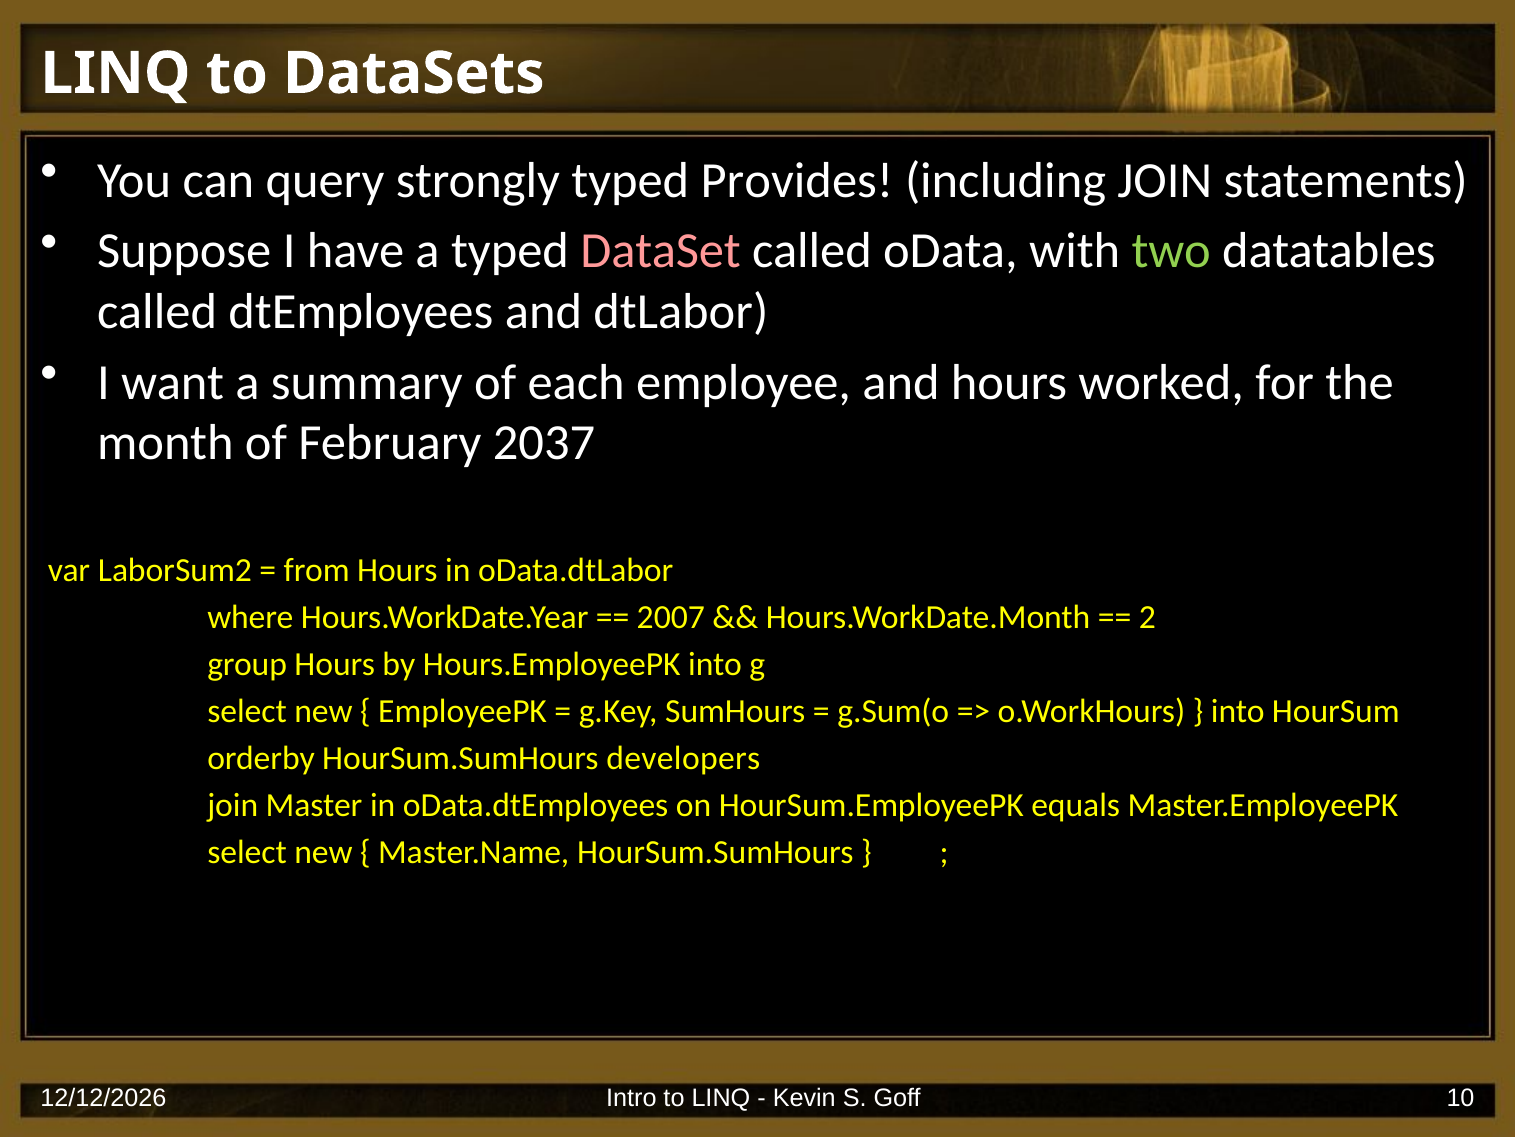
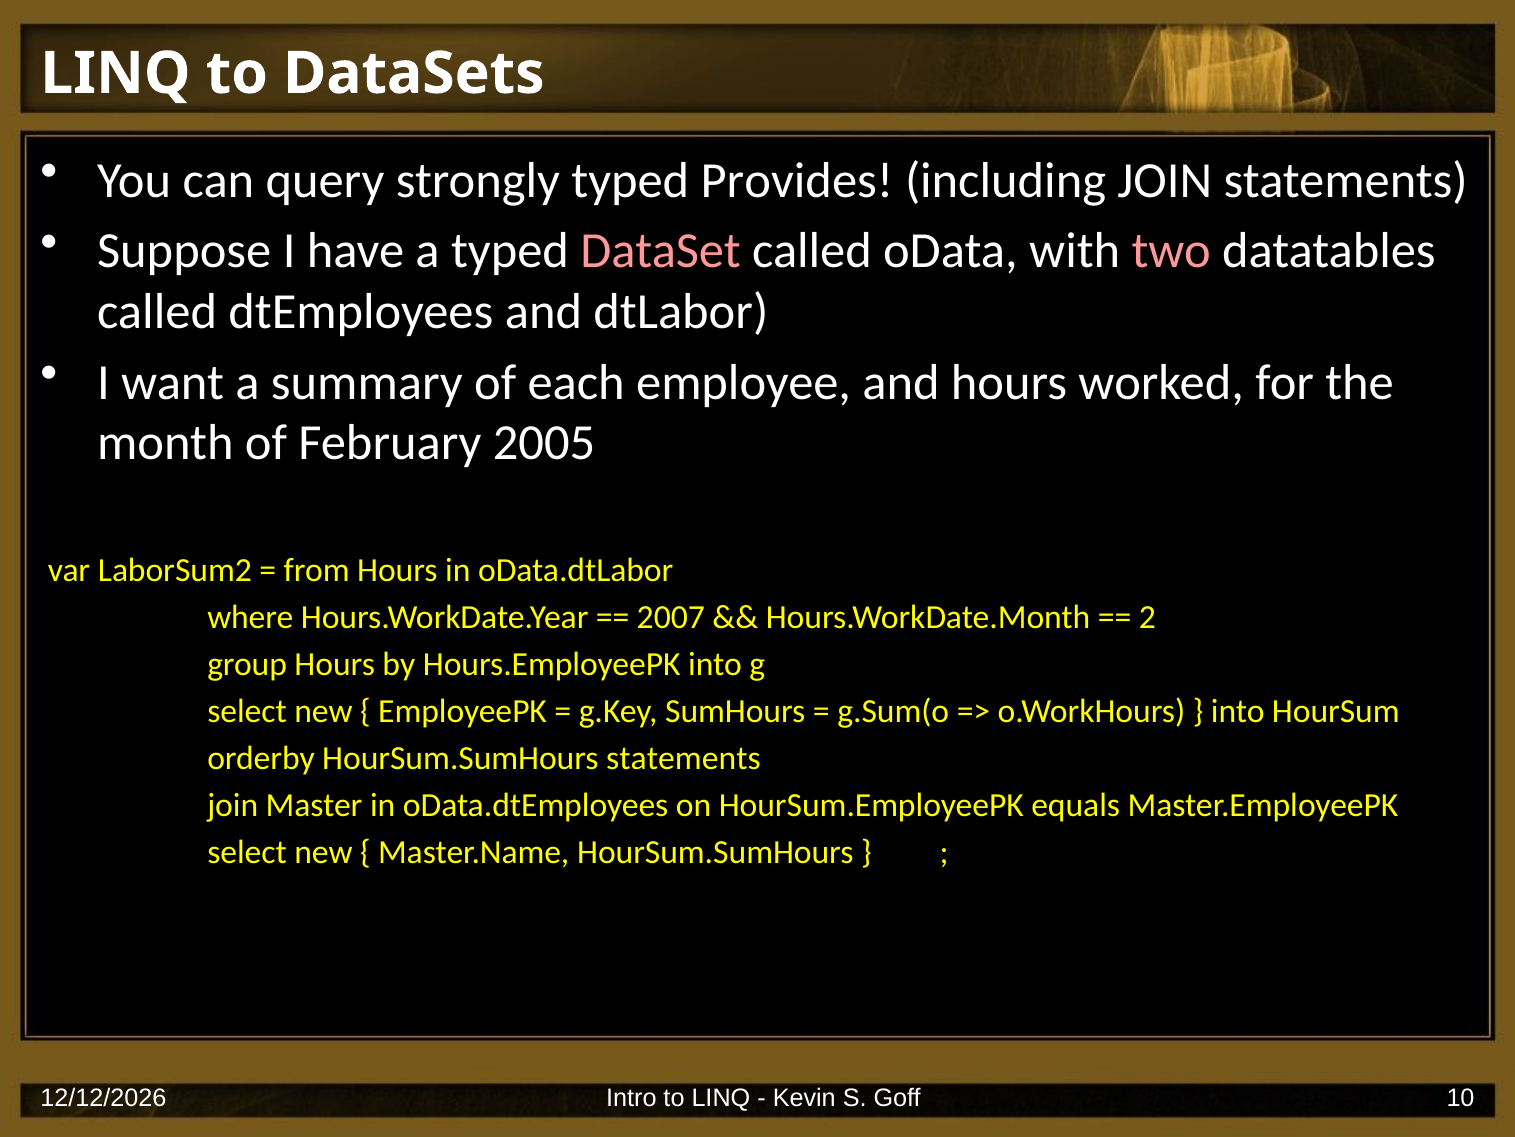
two colour: light green -> pink
2037: 2037 -> 2005
HourSum.SumHours developers: developers -> statements
